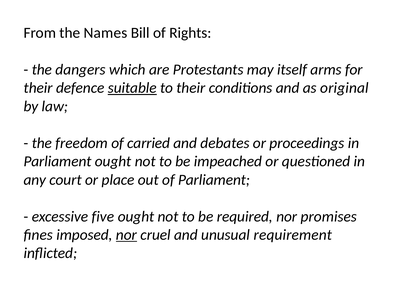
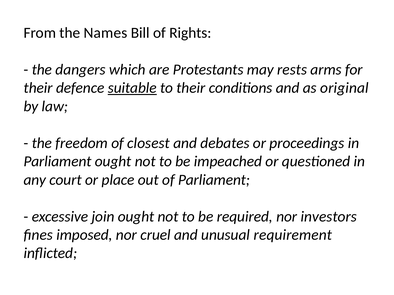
itself: itself -> rests
carried: carried -> closest
five: five -> join
promises: promises -> investors
nor at (126, 235) underline: present -> none
